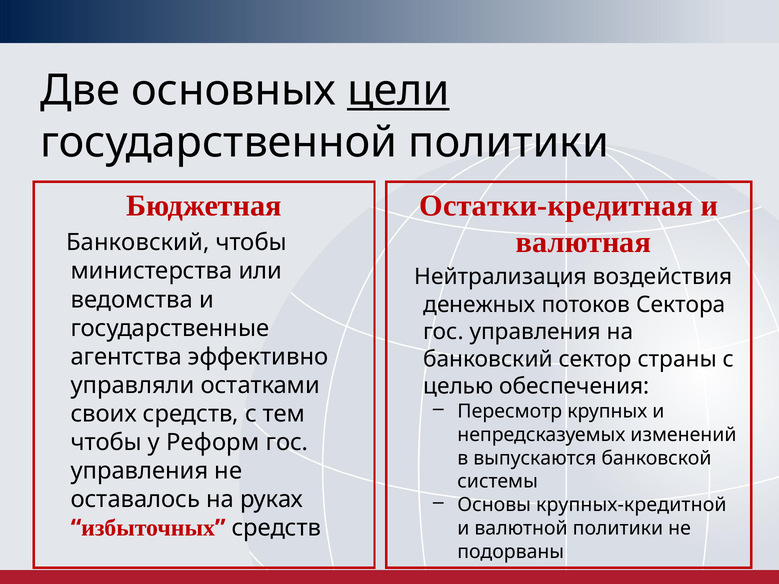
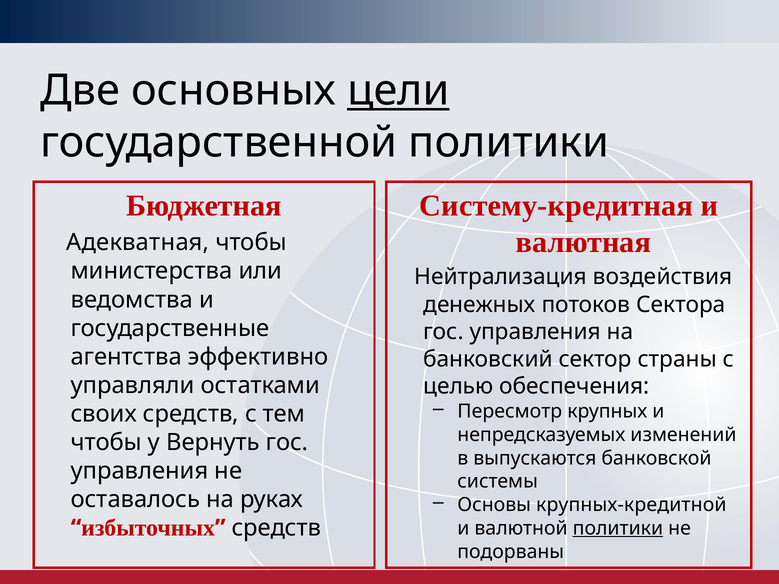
Остатки-кредитная: Остатки-кредитная -> Систему-кредитная
Банковский at (138, 243): Банковский -> Адекватная
Реформ: Реформ -> Вернуть
политики at (618, 528) underline: none -> present
